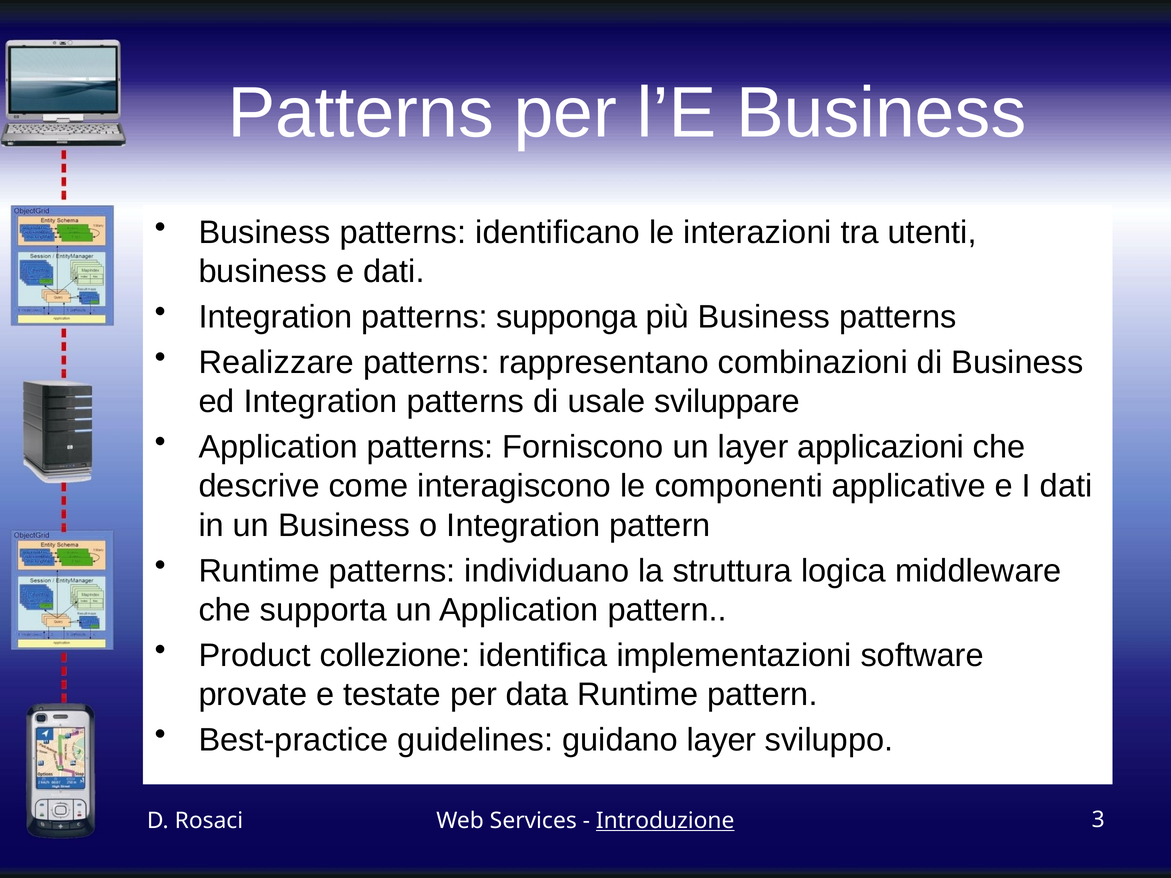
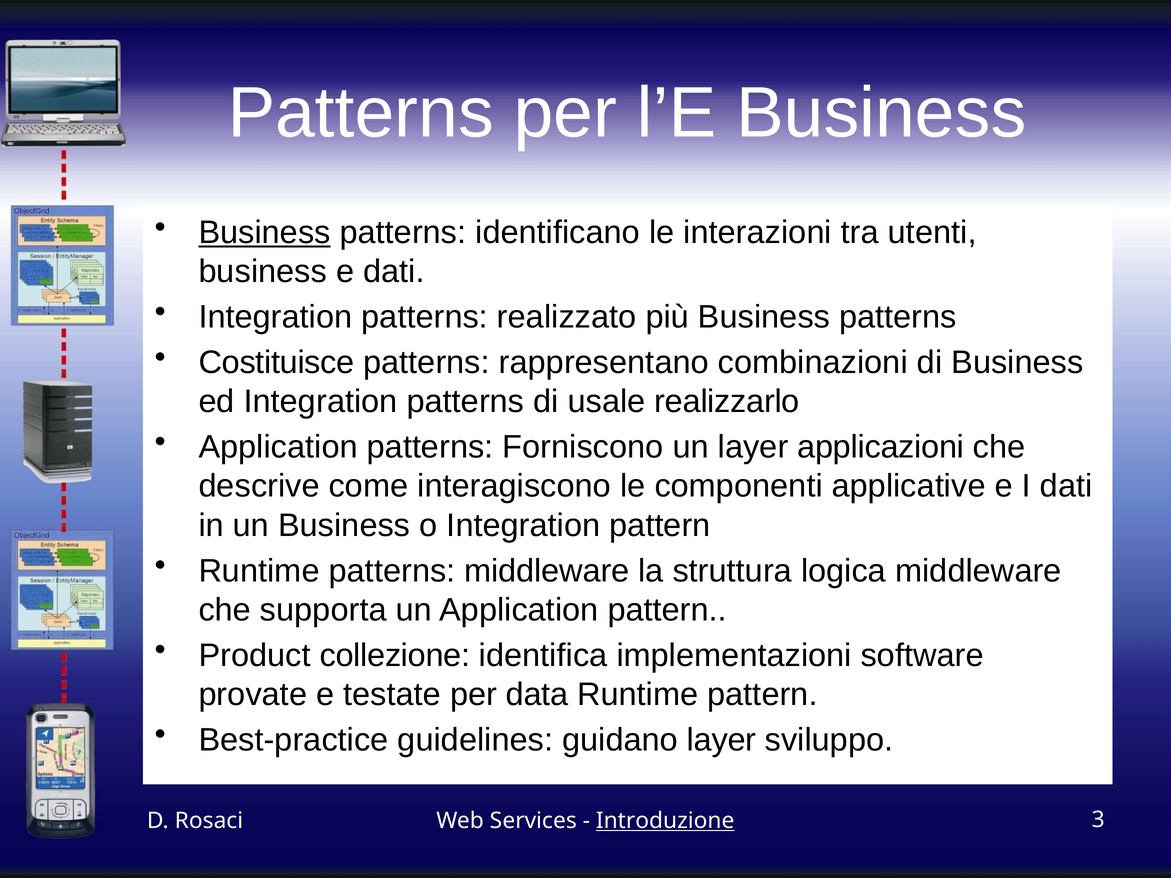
Business at (265, 233) underline: none -> present
supponga: supponga -> realizzato
Realizzare: Realizzare -> Costituisce
sviluppare: sviluppare -> realizzarlo
patterns individuano: individuano -> middleware
